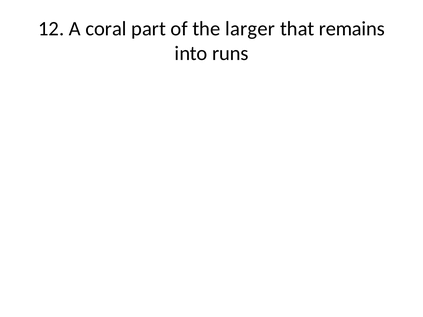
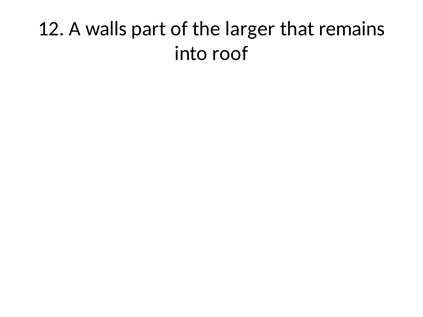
coral: coral -> walls
runs: runs -> roof
